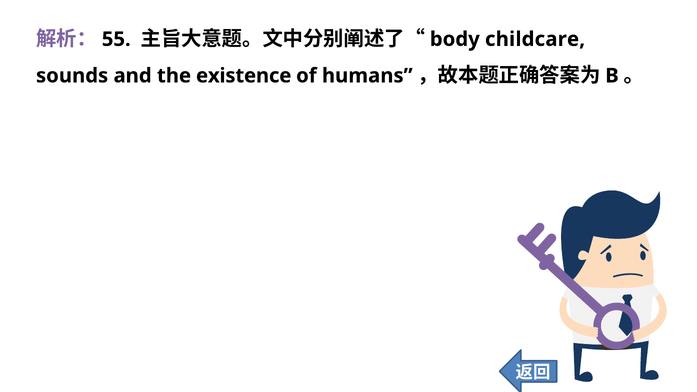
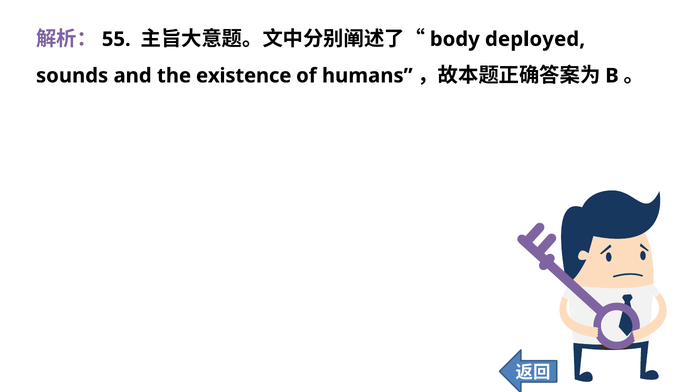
childcare: childcare -> deployed
